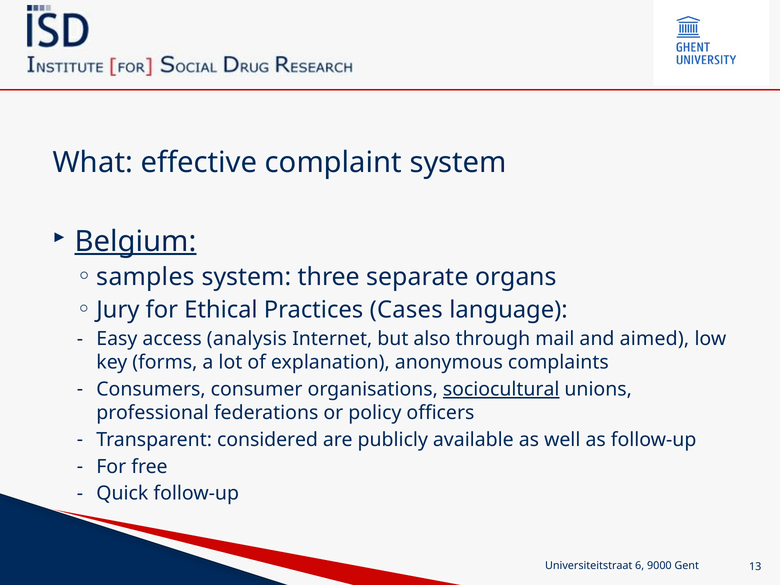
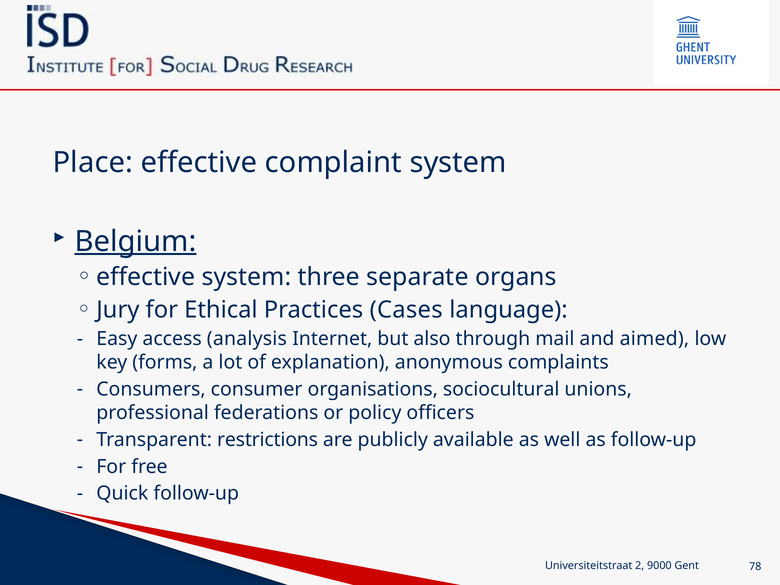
What: What -> Place
samples at (146, 277): samples -> effective
sociocultural underline: present -> none
considered: considered -> restrictions
6: 6 -> 2
13: 13 -> 78
